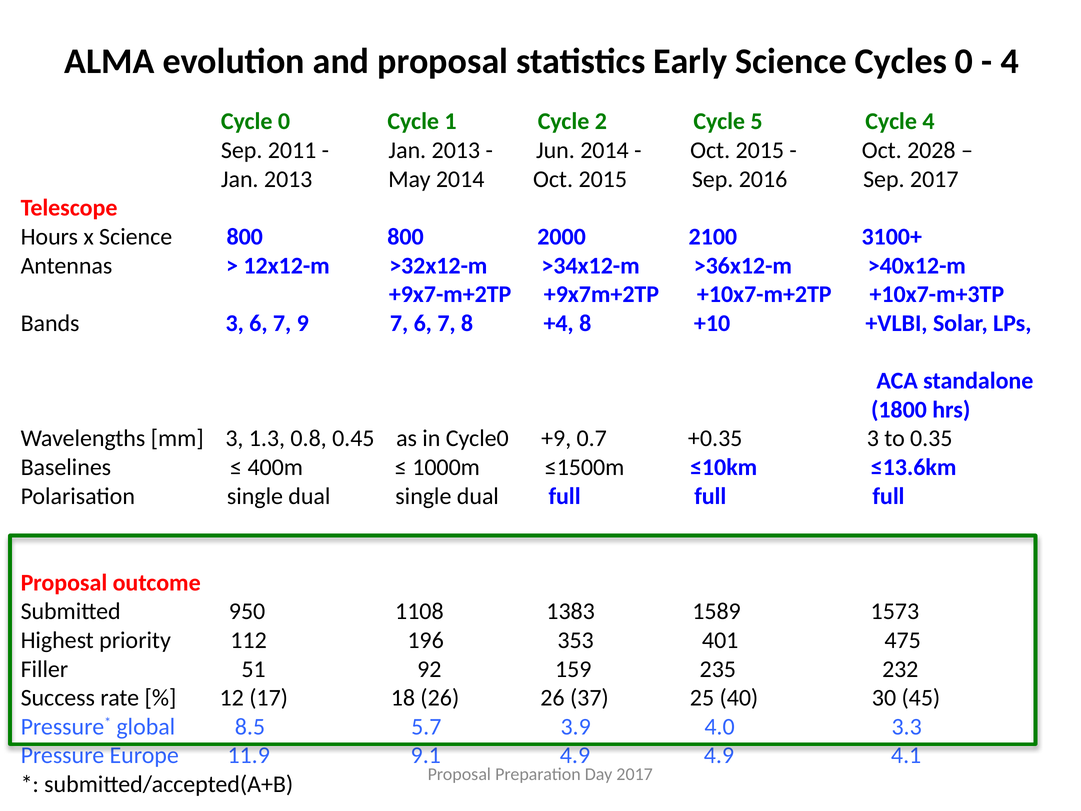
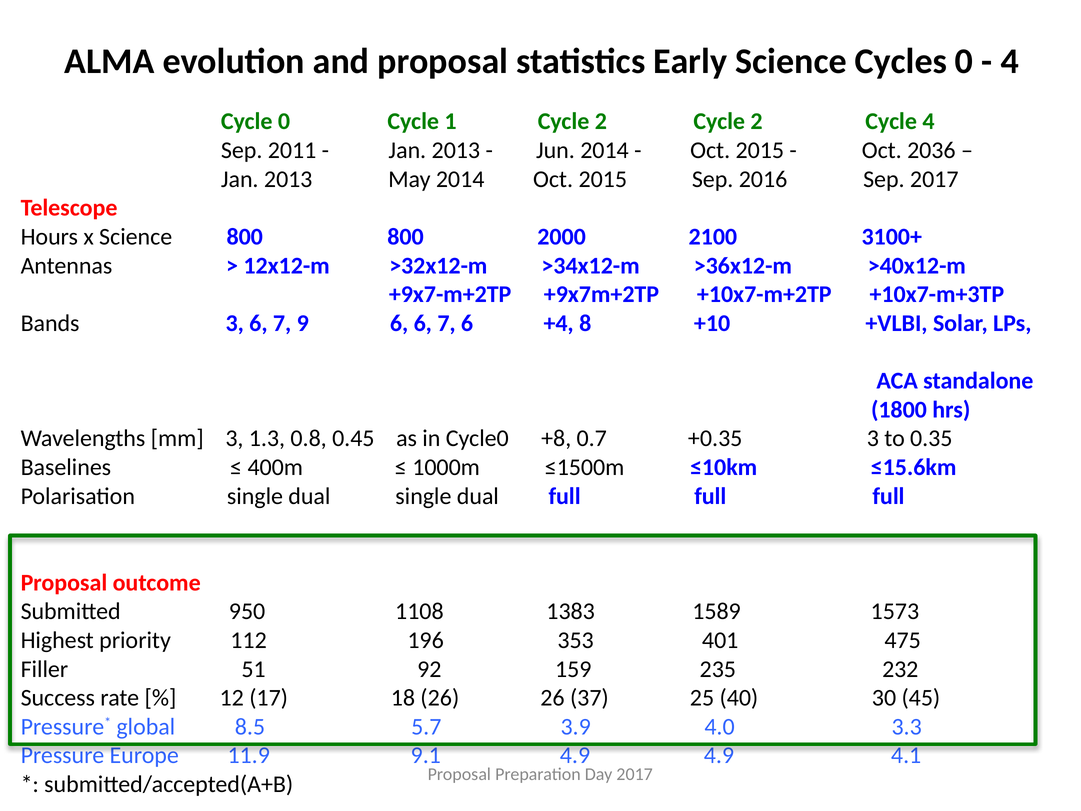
2 Cycle 5: 5 -> 2
2028: 2028 -> 2036
9 7: 7 -> 6
7 8: 8 -> 6
+9: +9 -> +8
≤13.6km: ≤13.6km -> ≤15.6km
